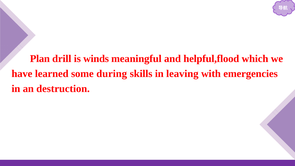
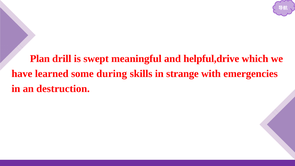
winds: winds -> swept
helpful,flood: helpful,flood -> helpful,drive
leaving: leaving -> strange
